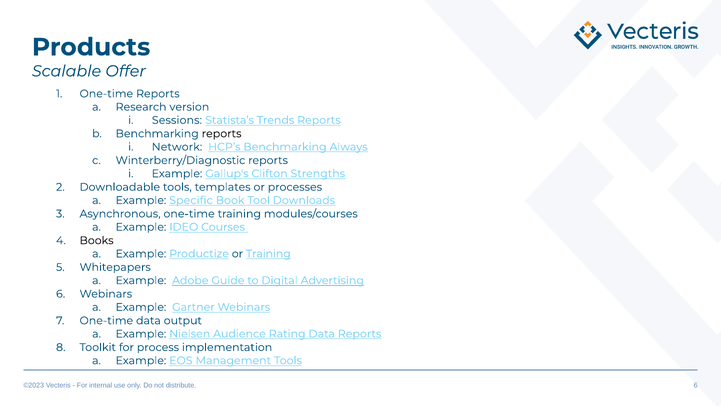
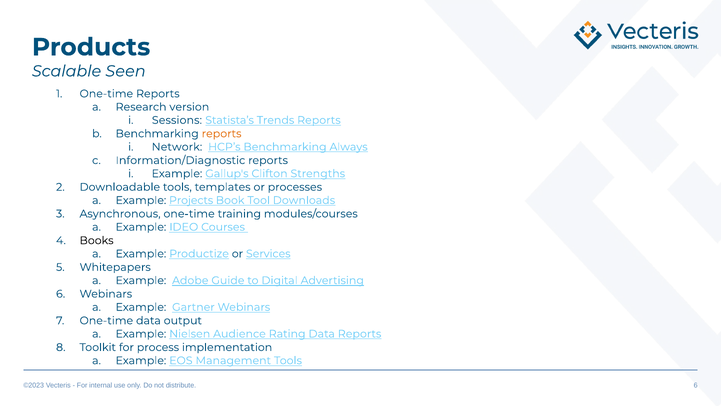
Offer: Offer -> Seen
reports at (222, 134) colour: black -> orange
Winterberry/Diagnostic: Winterberry/Diagnostic -> Information/Diagnostic
Specific: Specific -> Projects
or Training: Training -> Services
